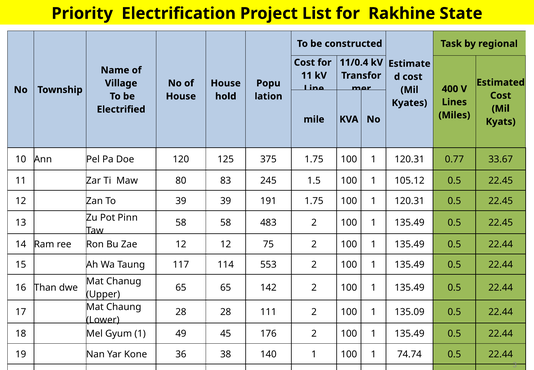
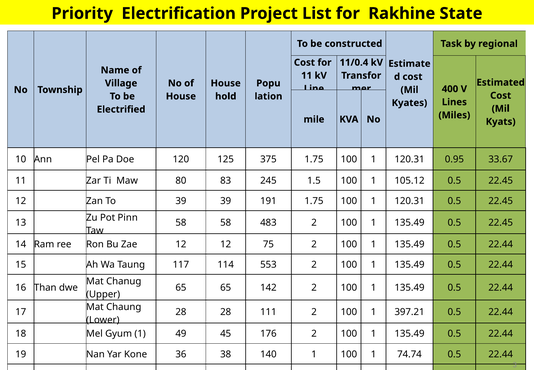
0.77: 0.77 -> 0.95
135.09: 135.09 -> 397.21
